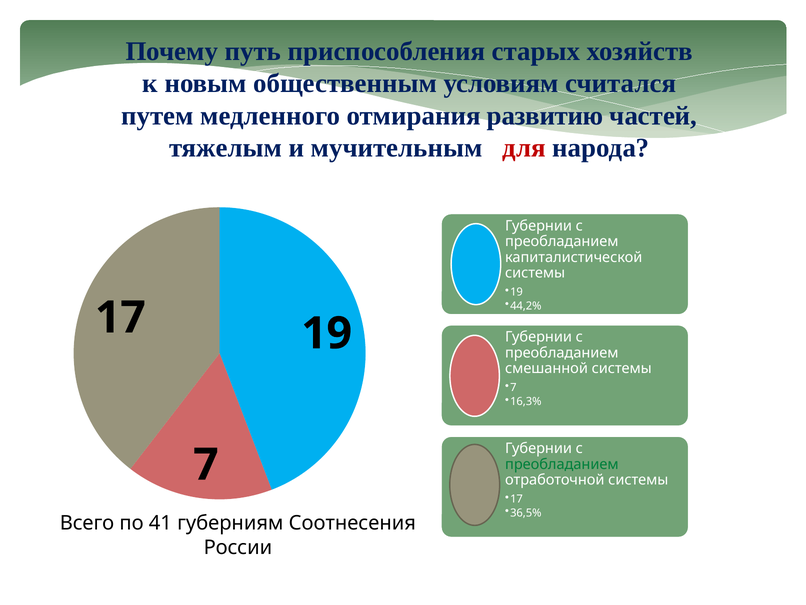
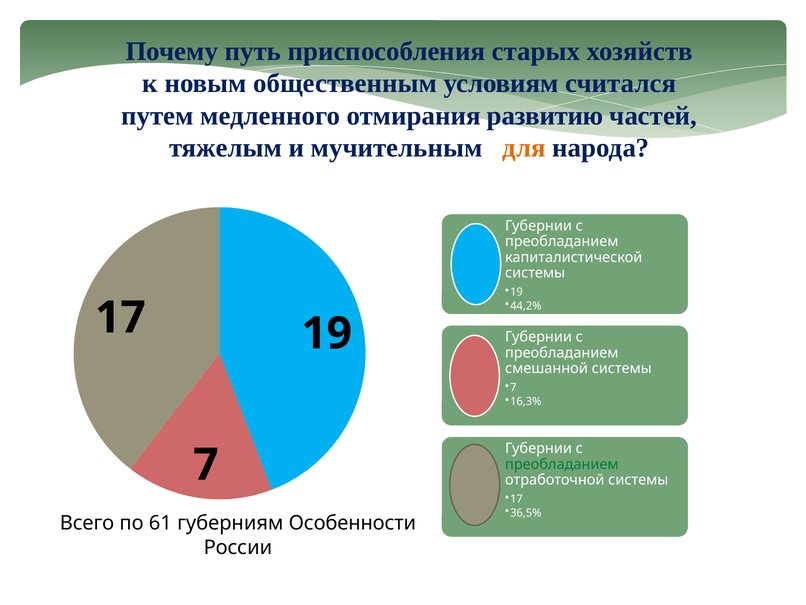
для colour: red -> orange
41: 41 -> 61
Соотнесения: Соотнесения -> Особенности
